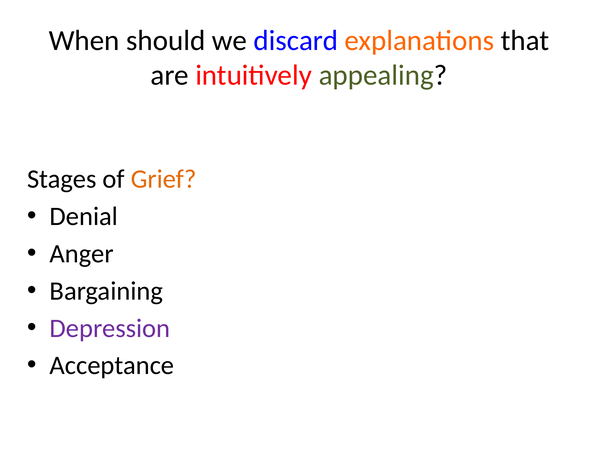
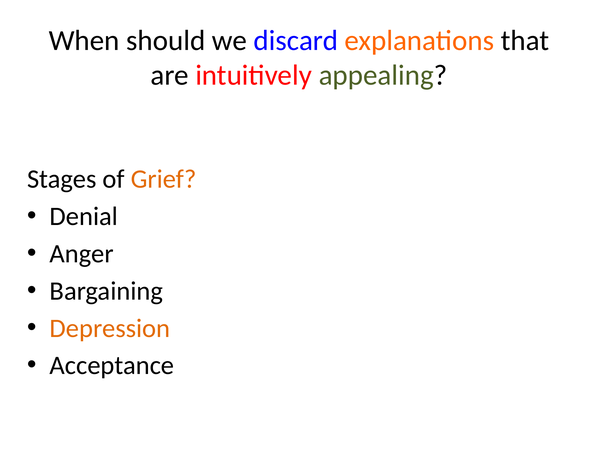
Depression colour: purple -> orange
